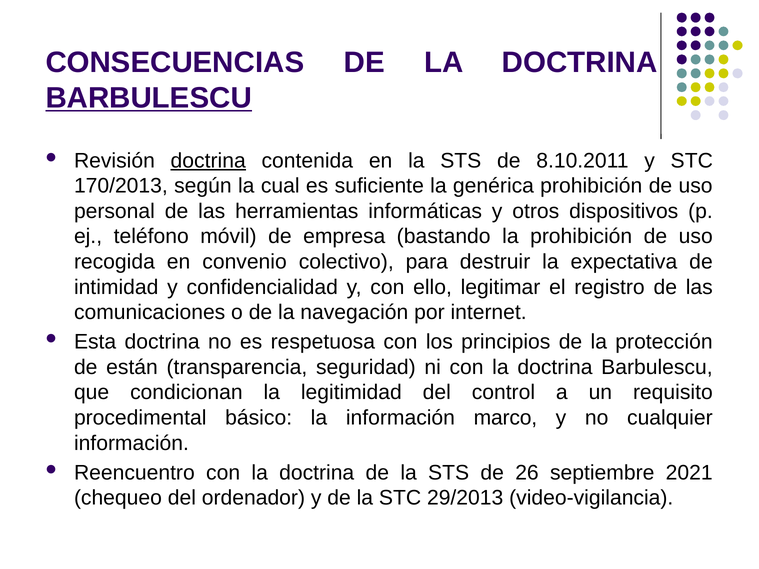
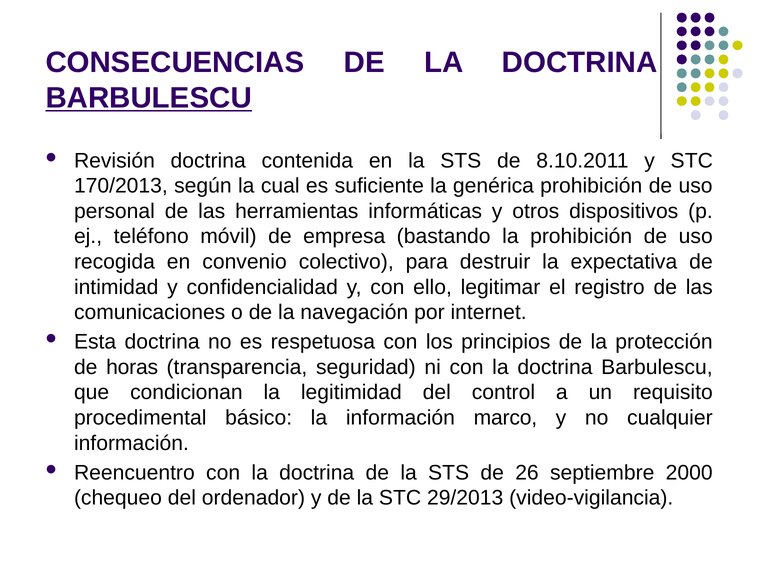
doctrina at (208, 161) underline: present -> none
están: están -> horas
2021: 2021 -> 2000
